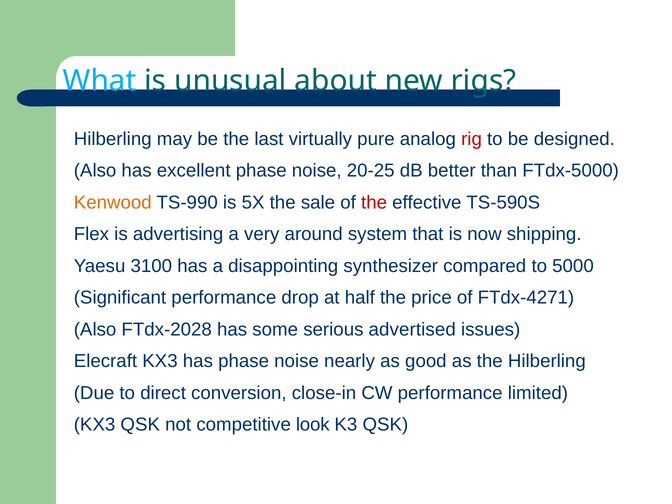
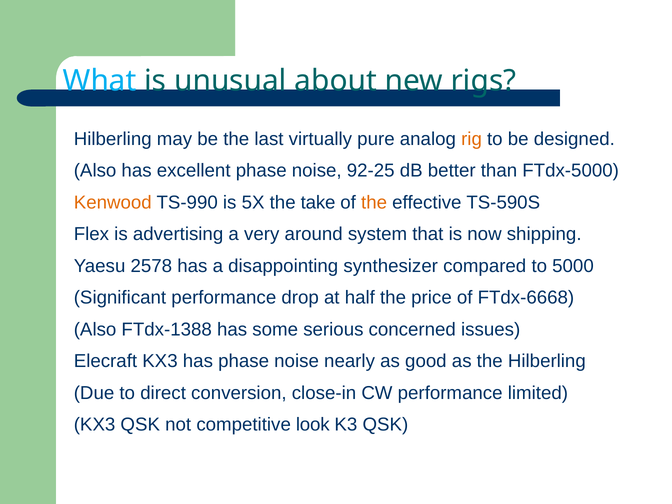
rig colour: red -> orange
20-25: 20-25 -> 92-25
sale: sale -> take
the at (374, 203) colour: red -> orange
3100: 3100 -> 2578
FTdx-4271: FTdx-4271 -> FTdx-6668
FTdx-2028: FTdx-2028 -> FTdx-1388
advertised: advertised -> concerned
